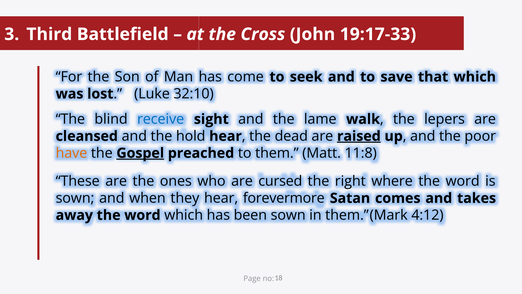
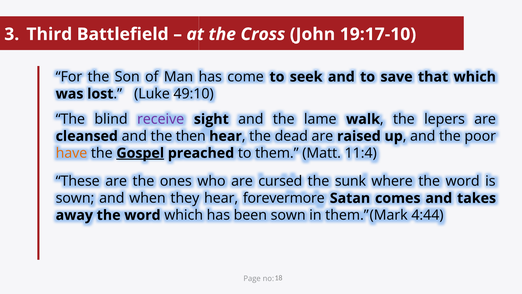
19:17-33: 19:17-33 -> 19:17-10
32:10: 32:10 -> 49:10
receive colour: blue -> purple
hold: hold -> then
raised underline: present -> none
11:8: 11:8 -> 11:4
right: right -> sunk
4:12: 4:12 -> 4:44
